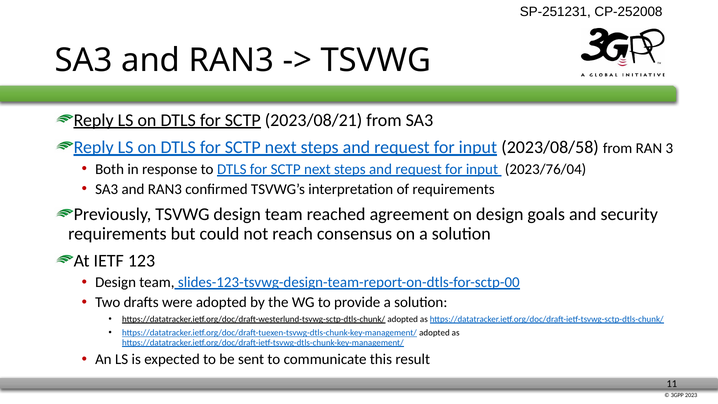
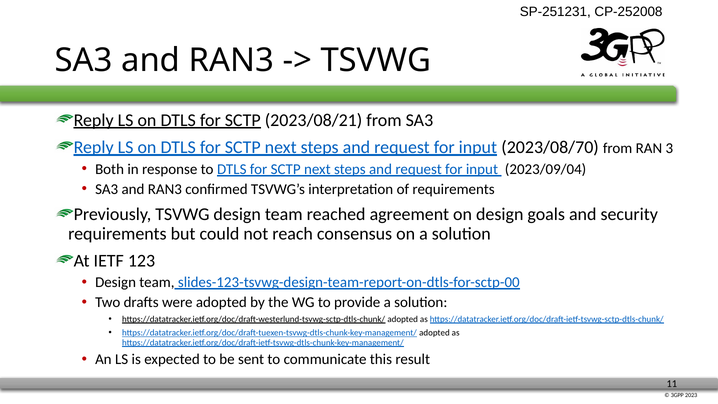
2023/08/58: 2023/08/58 -> 2023/08/70
2023/76/04: 2023/76/04 -> 2023/09/04
